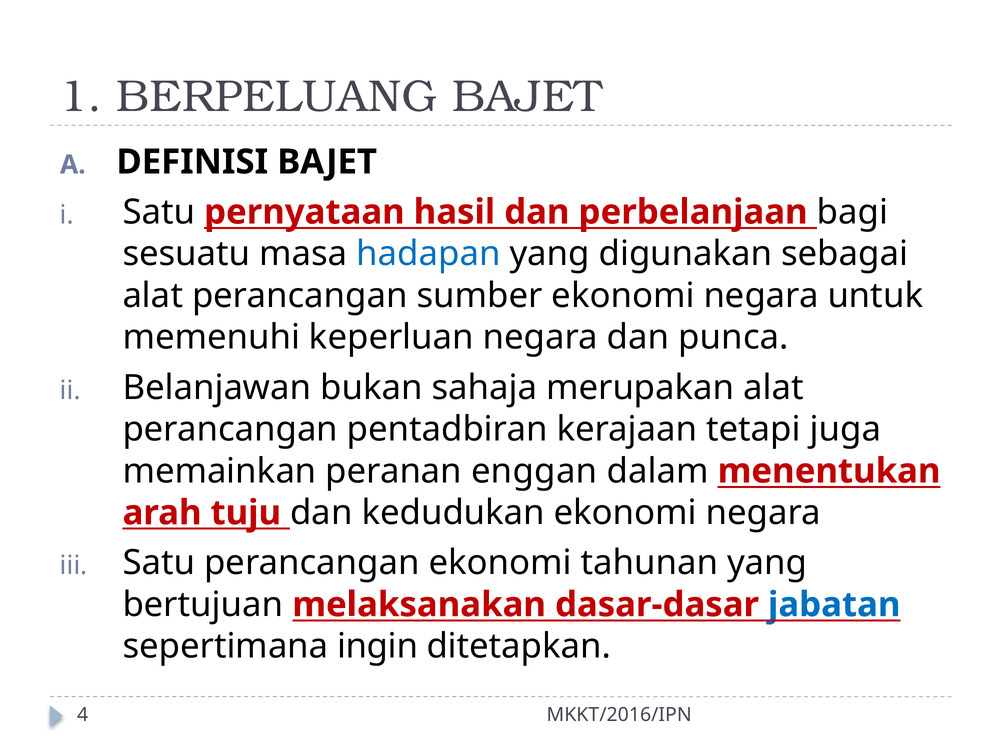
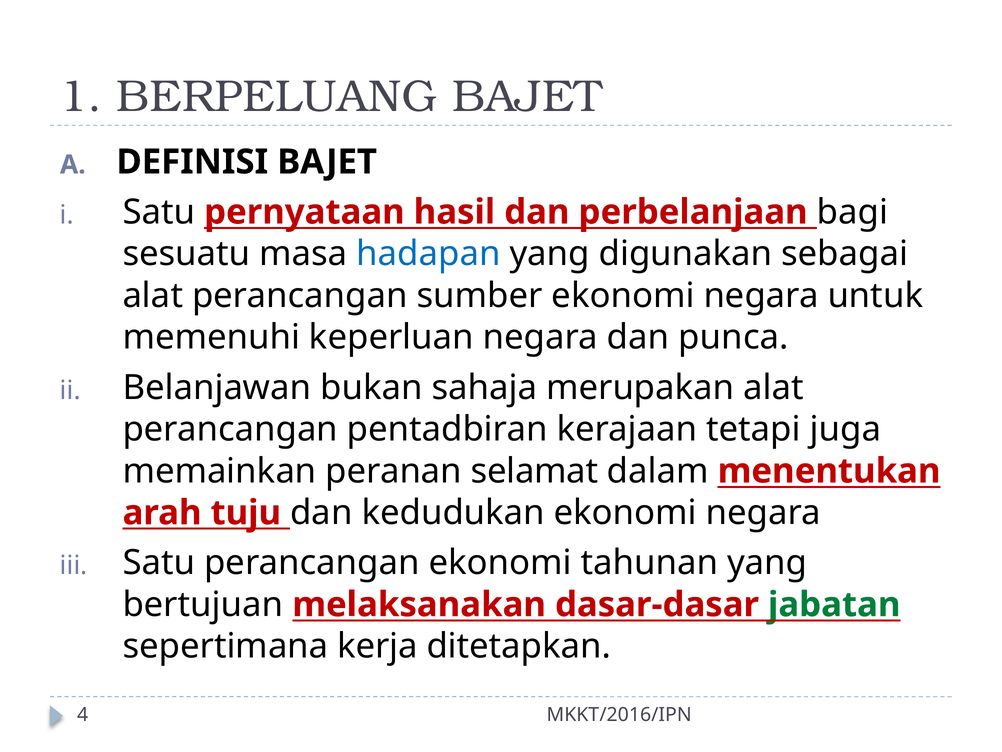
enggan: enggan -> selamat
jabatan colour: blue -> green
ingin: ingin -> kerja
